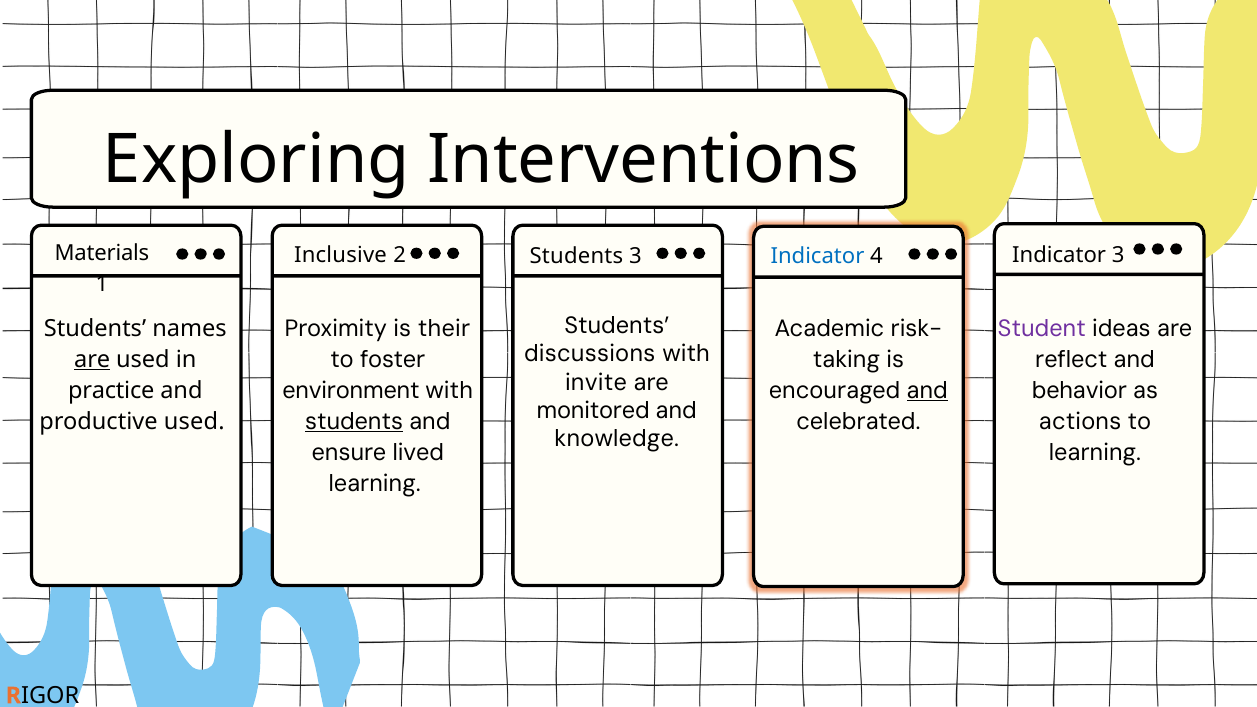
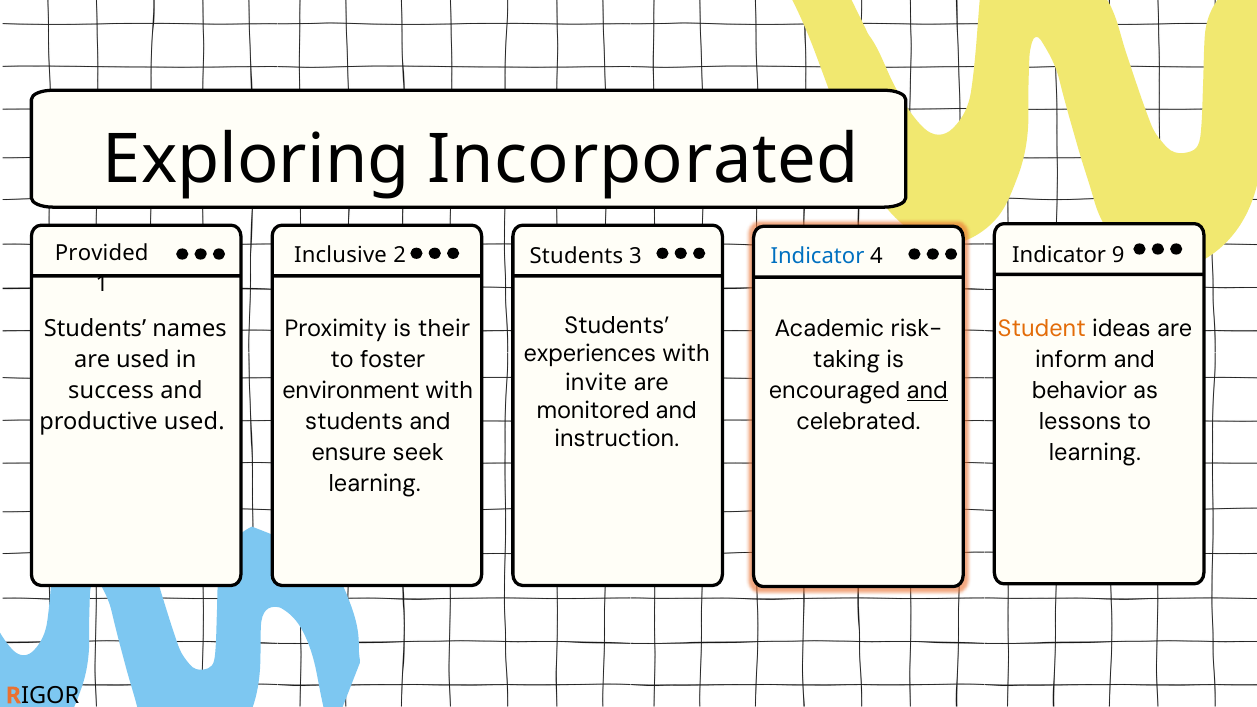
Interventions: Interventions -> Incorporated
Materials: Materials -> Provided
Indicator 3: 3 -> 9
Student colour: purple -> orange
discussions: discussions -> experiences
reflect: reflect -> inform
are at (92, 360) underline: present -> none
practice: practice -> success
actions: actions -> lessons
students at (354, 422) underline: present -> none
knowledge: knowledge -> instruction
lived: lived -> seek
